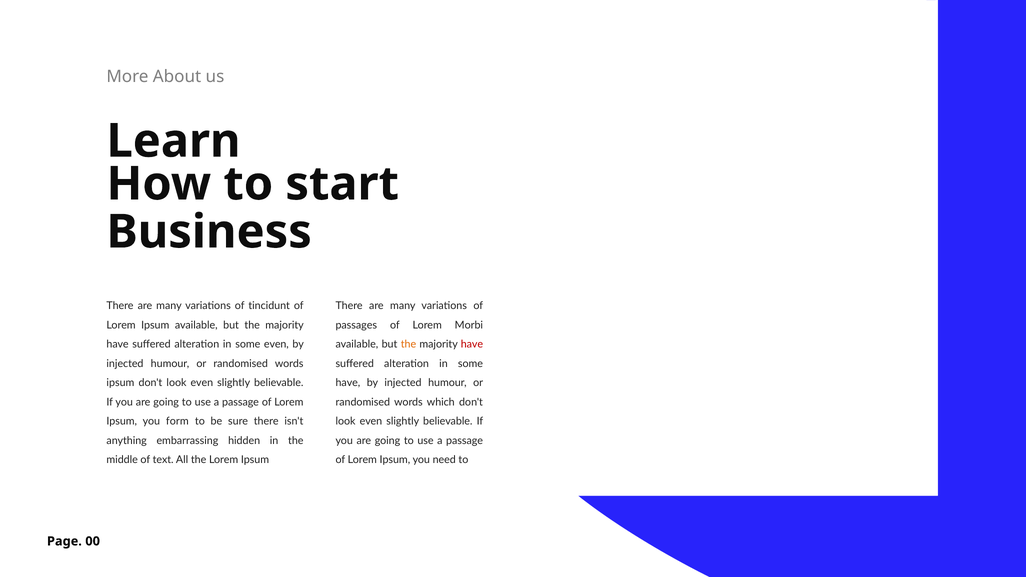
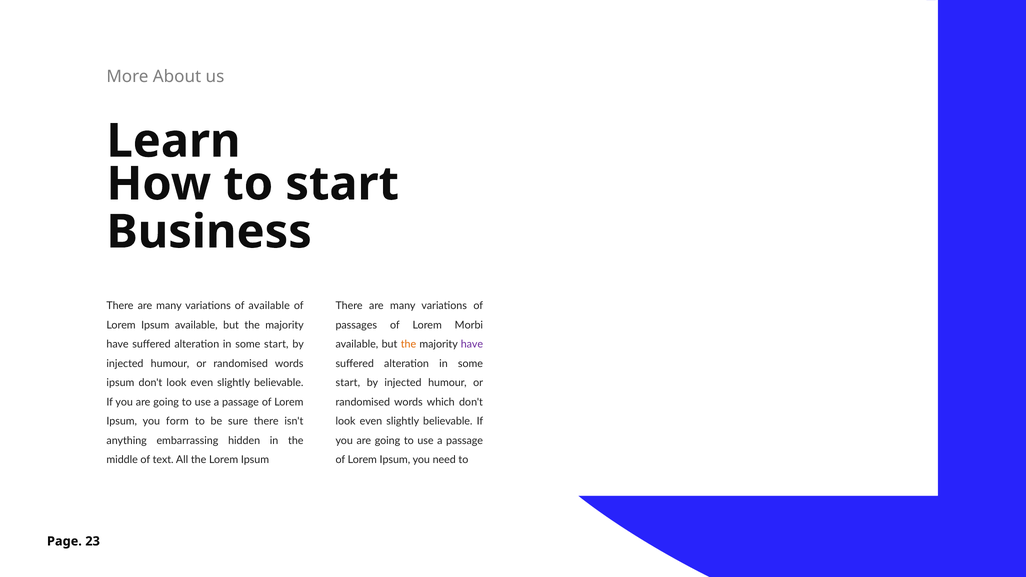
of tincidunt: tincidunt -> available
even at (276, 344): even -> start
have at (472, 344) colour: red -> purple
have at (348, 383): have -> start
00: 00 -> 23
